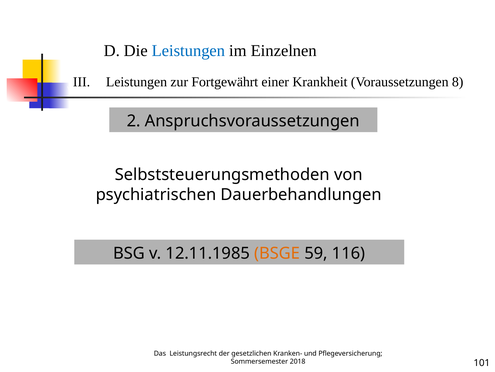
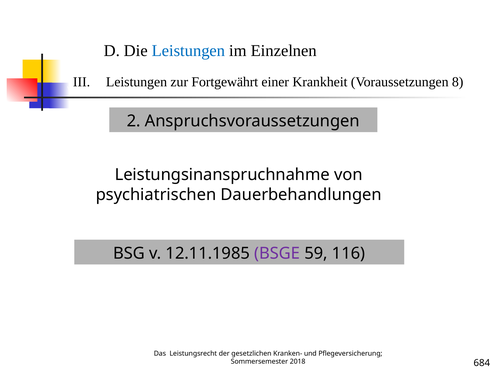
Selbststeuerungsmethoden: Selbststeuerungsmethoden -> Leistungsinanspruchnahme
BSGE colour: orange -> purple
101: 101 -> 684
